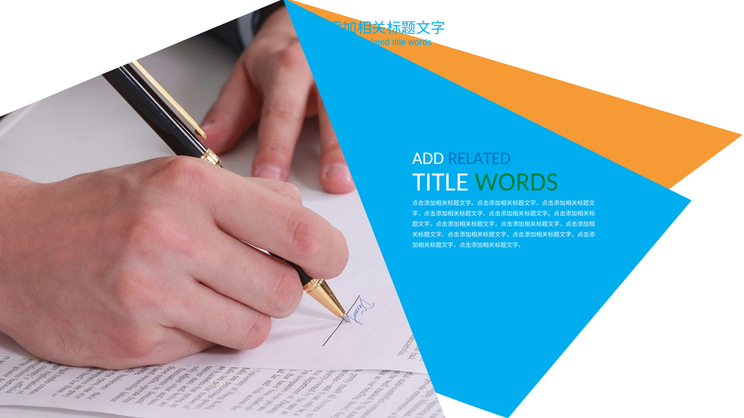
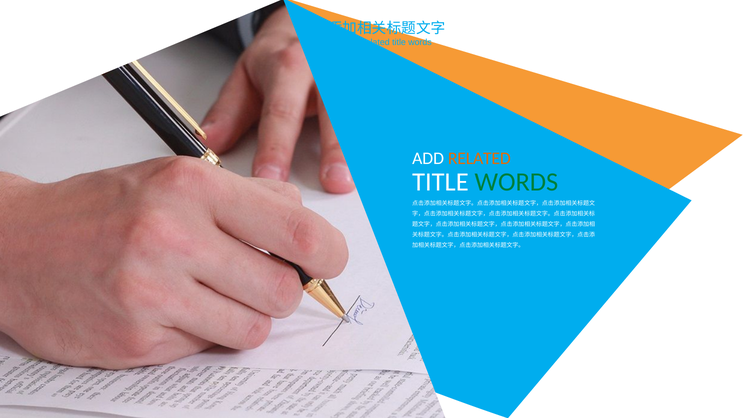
RELATED at (479, 159) colour: blue -> orange
